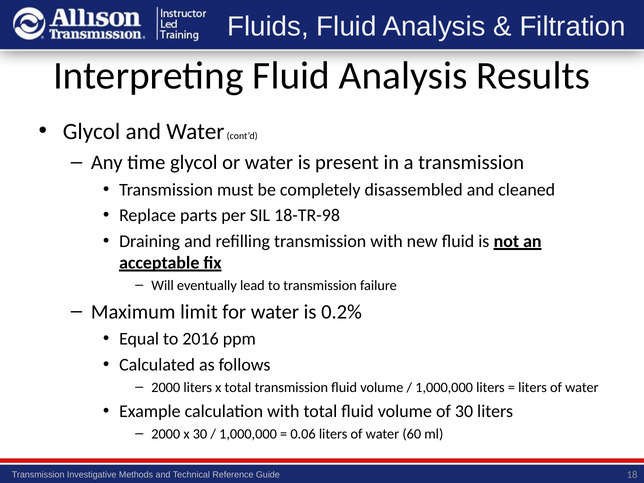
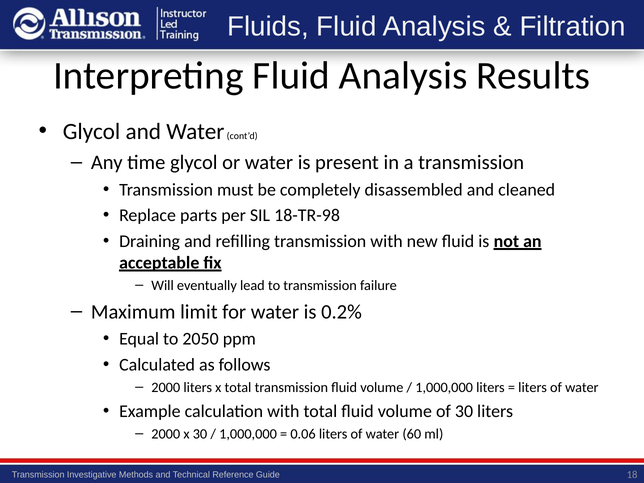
2016: 2016 -> 2050
